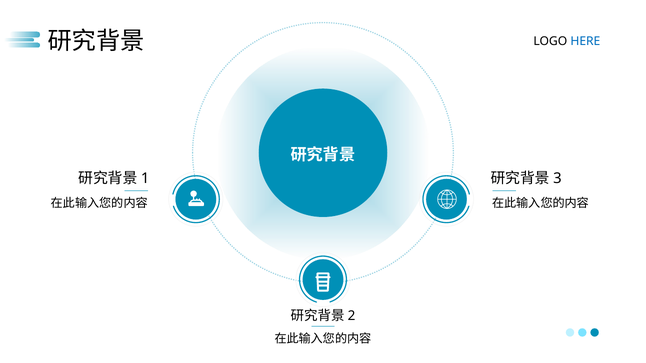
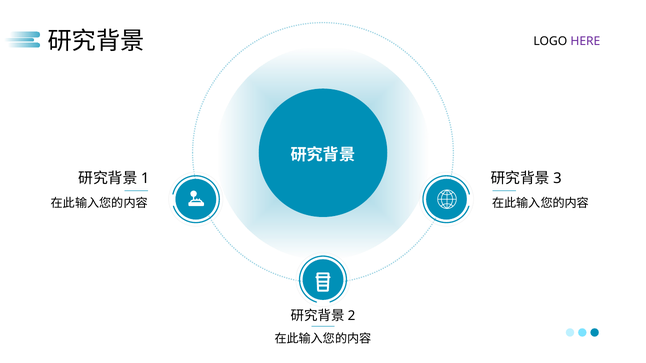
HERE colour: blue -> purple
